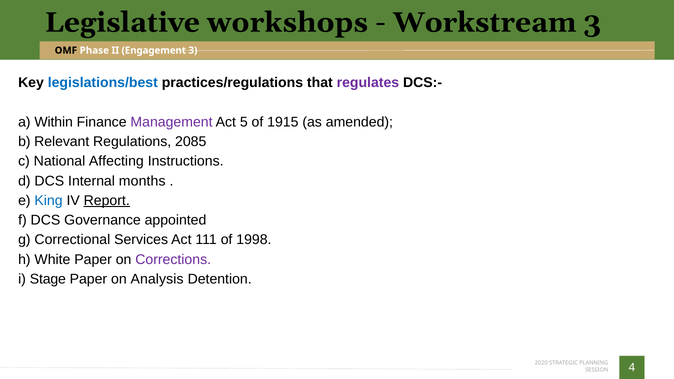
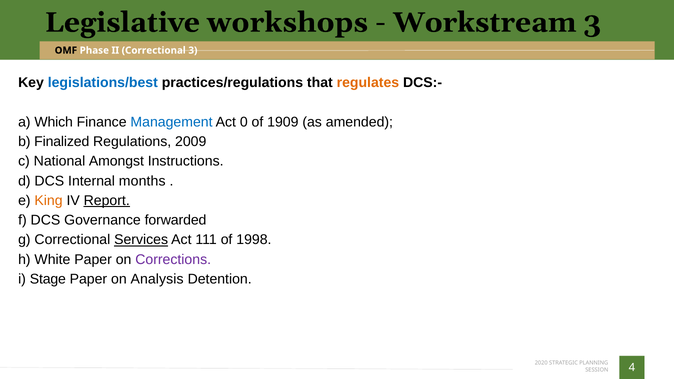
II Engagement: Engagement -> Correctional
regulates colour: purple -> orange
Within: Within -> Which
Management colour: purple -> blue
5: 5 -> 0
1915: 1915 -> 1909
Relevant: Relevant -> Finalized
2085: 2085 -> 2009
Affecting: Affecting -> Amongst
King colour: blue -> orange
appointed: appointed -> forwarded
Services underline: none -> present
